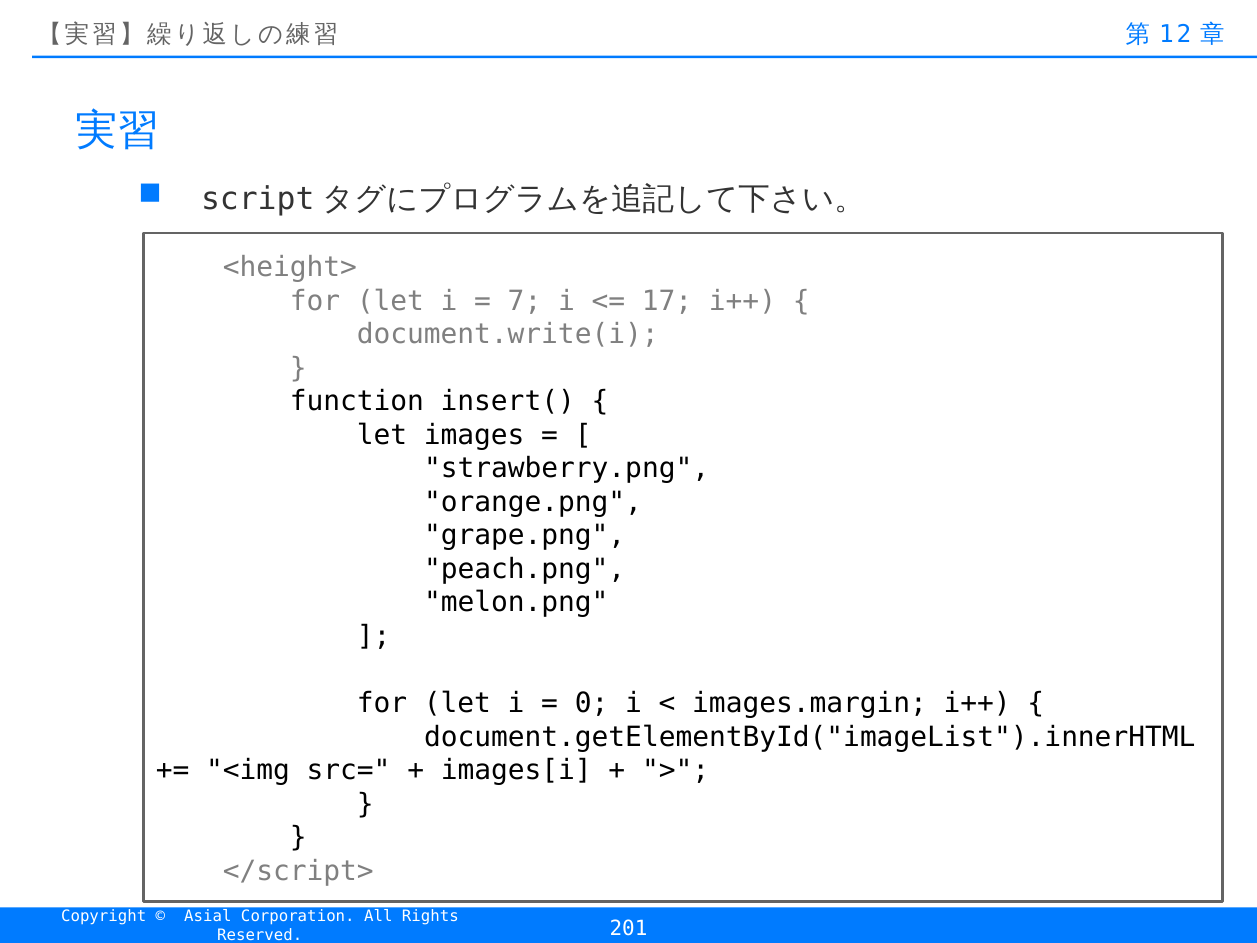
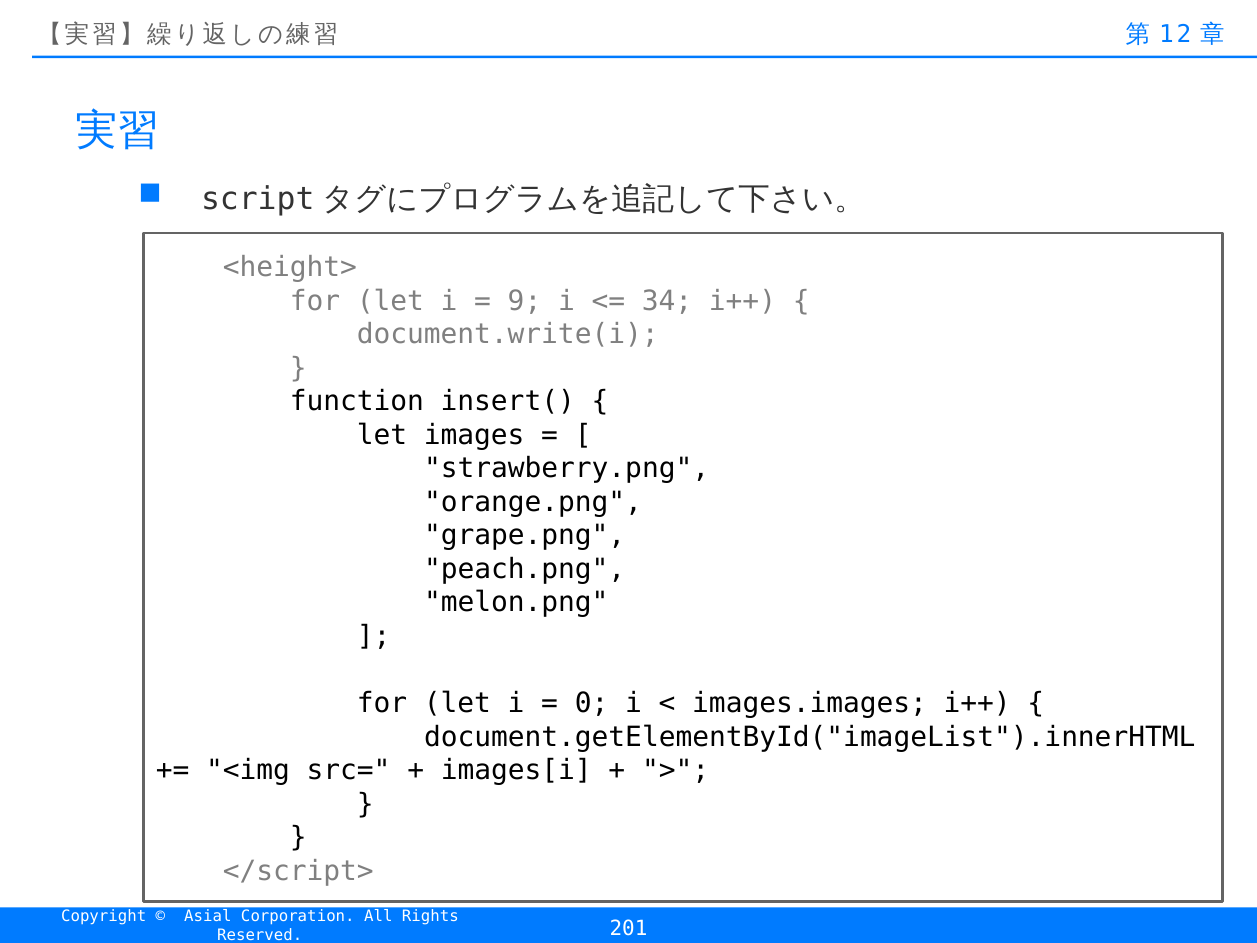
7: 7 -> 9
17: 17 -> 34
images.margin: images.margin -> images.images
